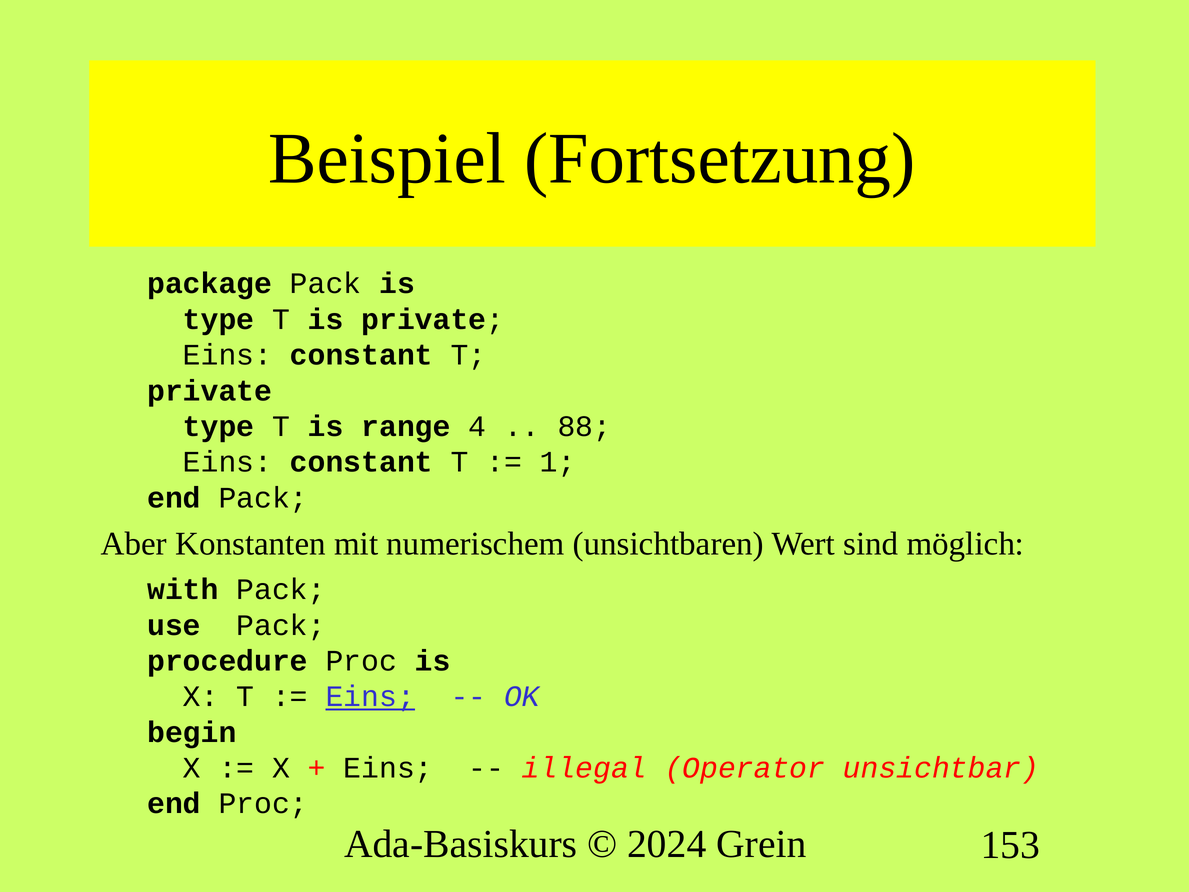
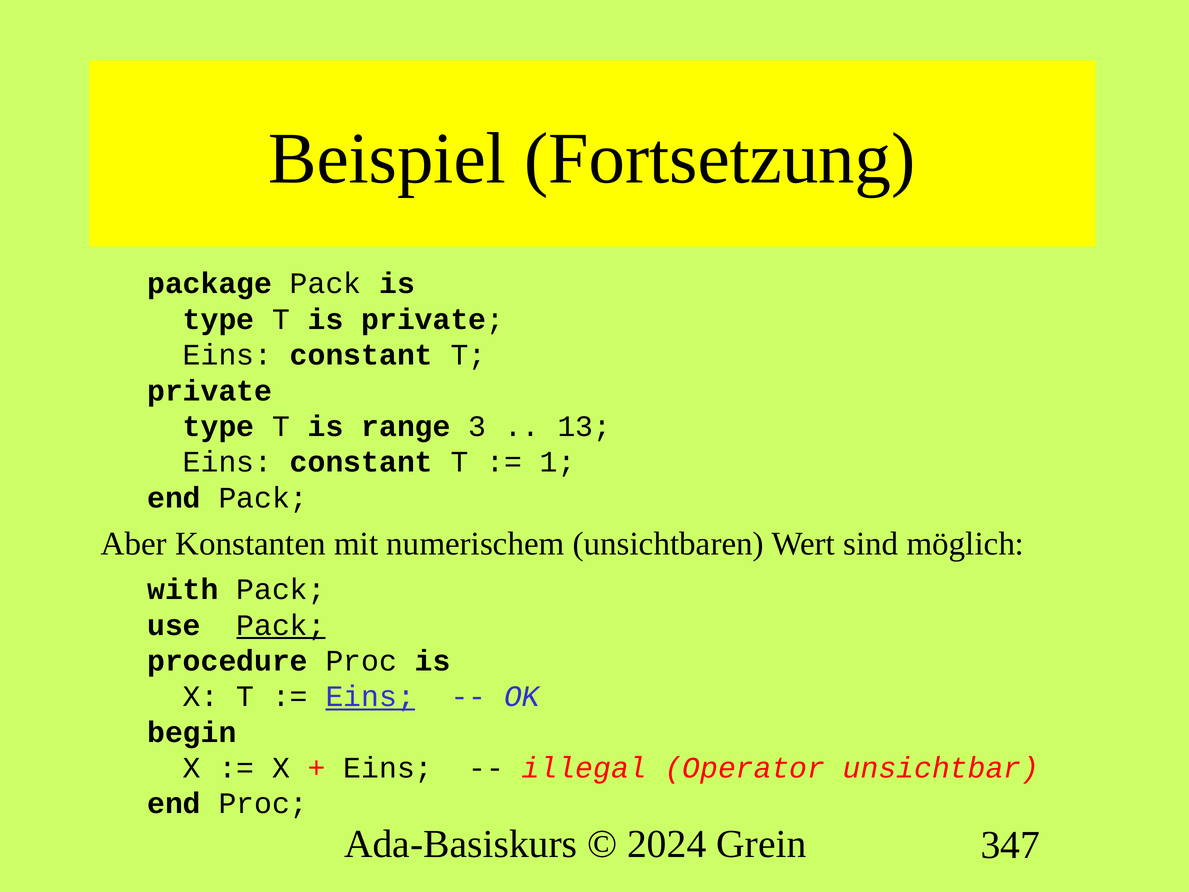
4: 4 -> 3
88: 88 -> 13
Pack at (281, 625) underline: none -> present
153: 153 -> 347
